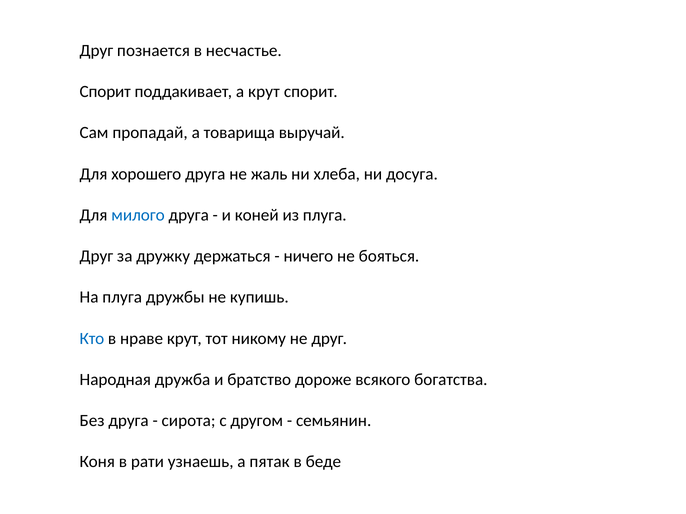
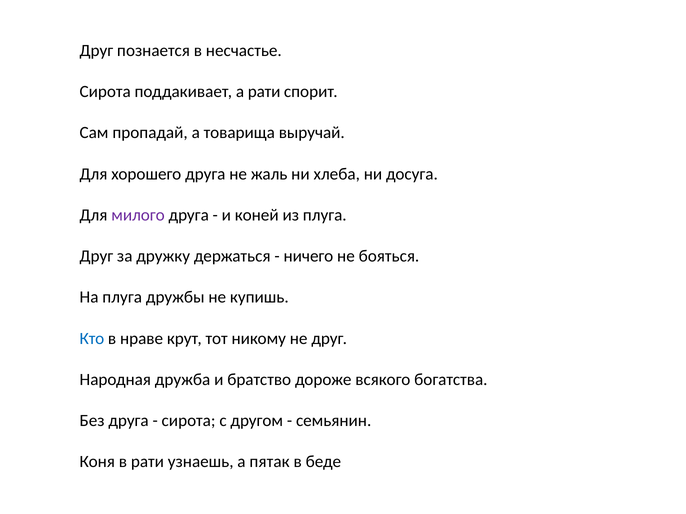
Спорит at (105, 92): Спорит -> Сирота
а крут: крут -> рати
милого colour: blue -> purple
